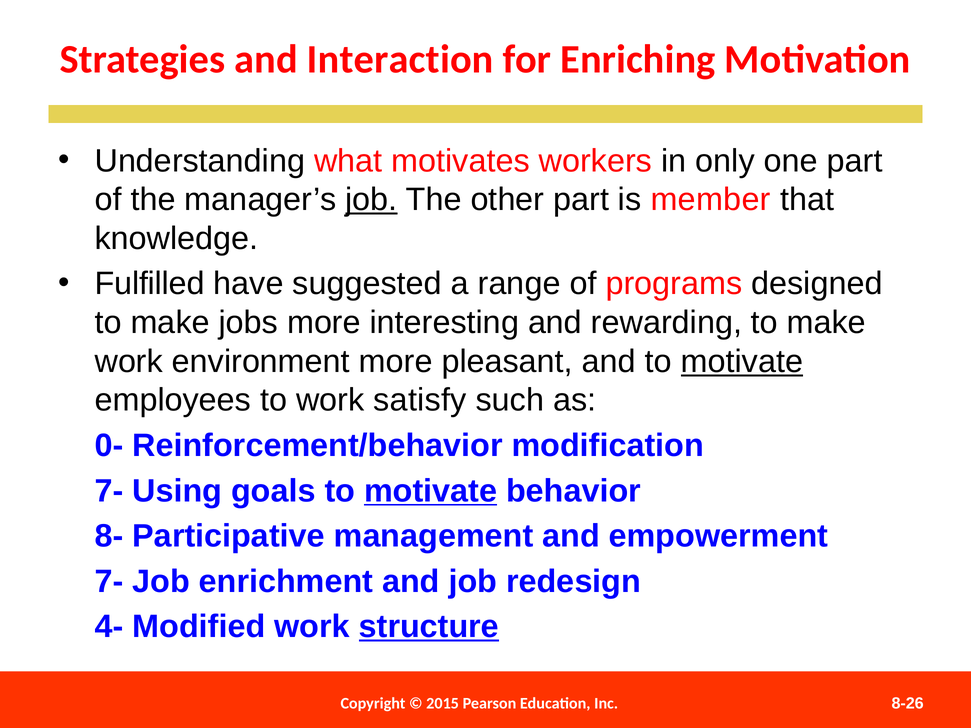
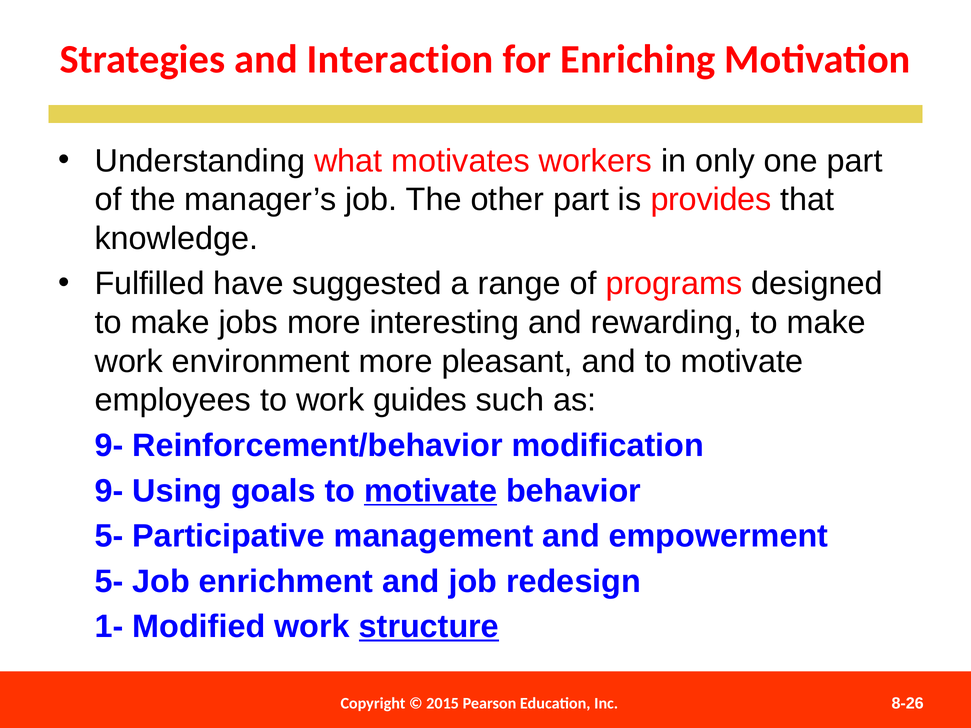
job at (371, 200) underline: present -> none
member: member -> provides
motivate at (742, 362) underline: present -> none
satisfy: satisfy -> guides
0- at (109, 446): 0- -> 9-
7- at (109, 491): 7- -> 9-
8- at (109, 536): 8- -> 5-
7- at (109, 582): 7- -> 5-
4-: 4- -> 1-
